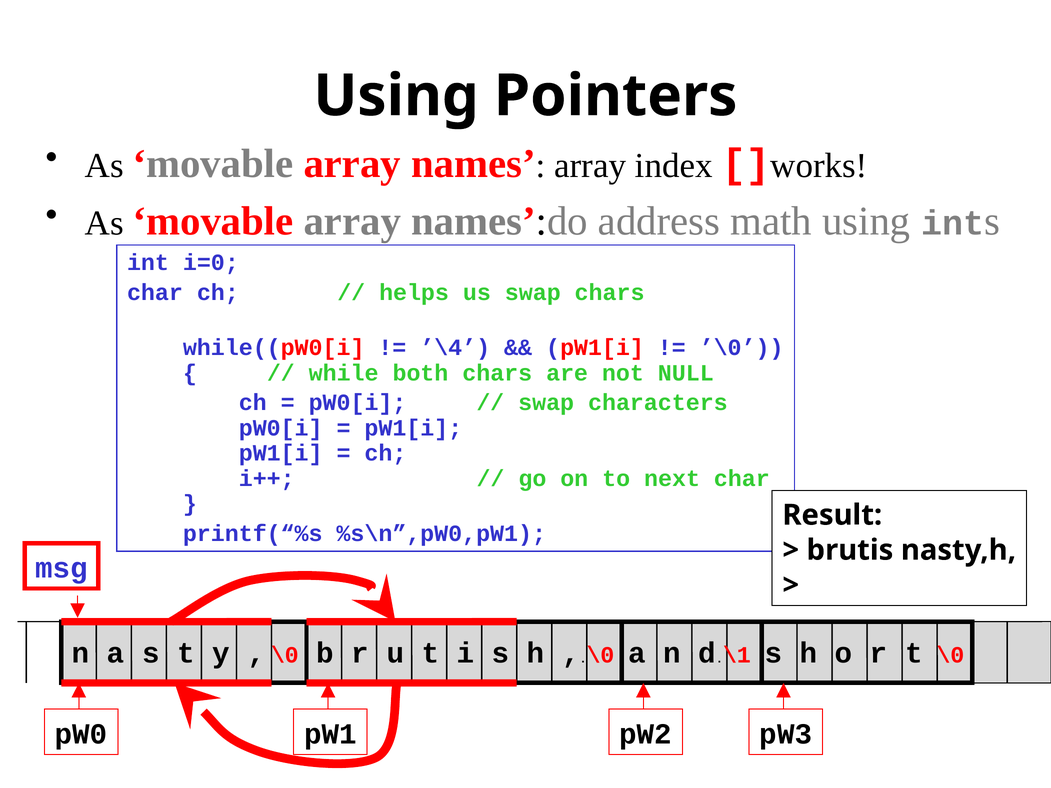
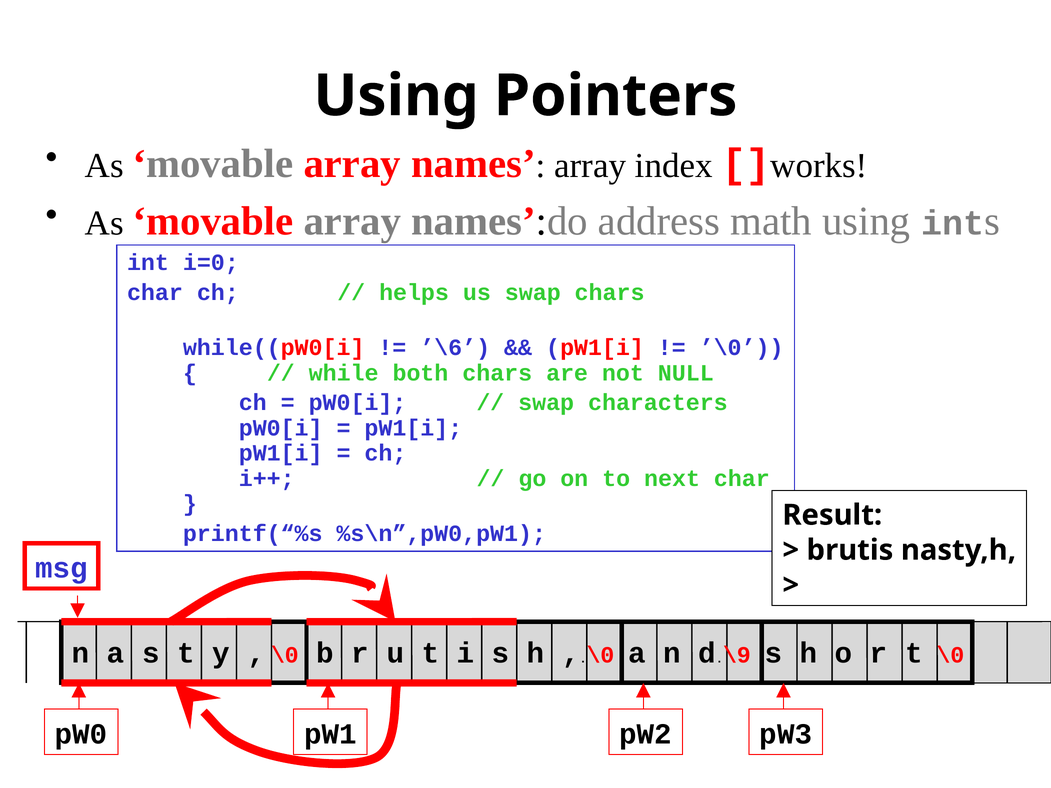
’\4: ’\4 -> ’\6
\1: \1 -> \9
